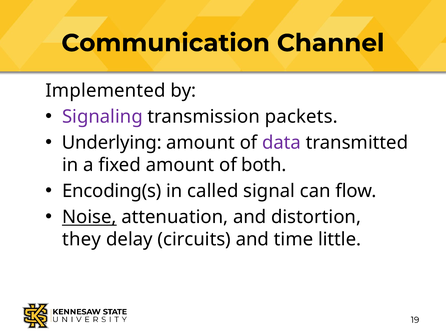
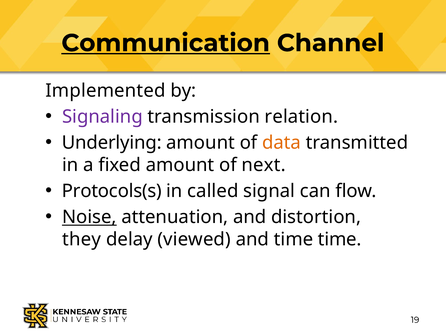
Communication underline: none -> present
packets: packets -> relation
data colour: purple -> orange
both: both -> next
Encoding(s: Encoding(s -> Protocols(s
circuits: circuits -> viewed
time little: little -> time
